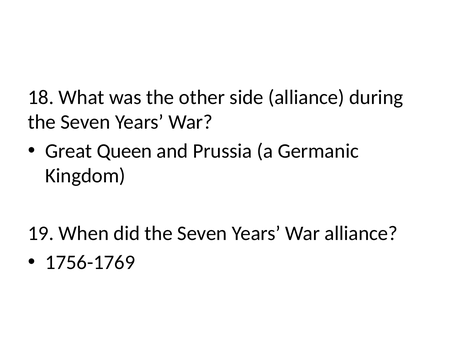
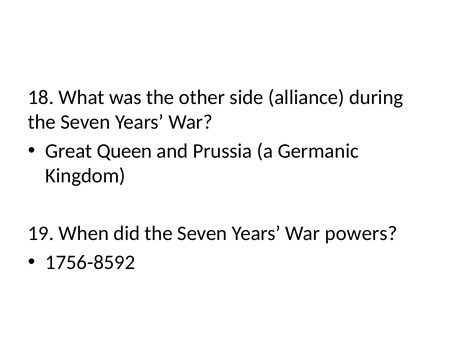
War alliance: alliance -> powers
1756-1769: 1756-1769 -> 1756-8592
